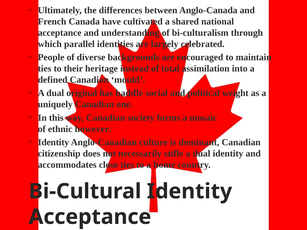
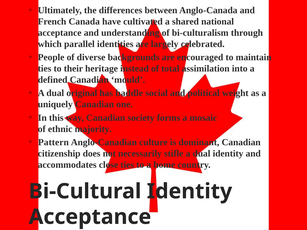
however: however -> majority
Identity at (54, 142): Identity -> Pattern
